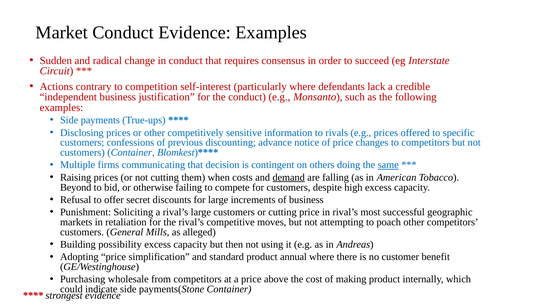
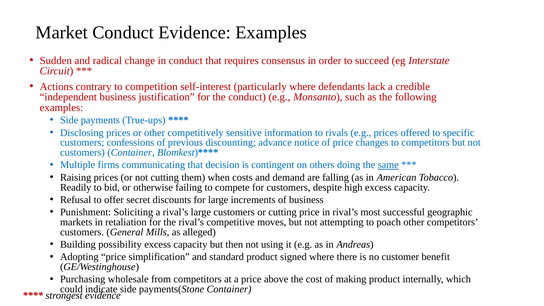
demand underline: present -> none
Beyond: Beyond -> Readily
annual: annual -> signed
